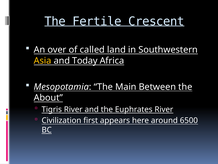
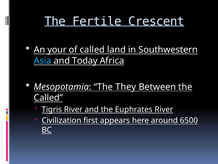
over: over -> your
Asia colour: yellow -> light blue
Main: Main -> They
About at (48, 98): About -> Called
